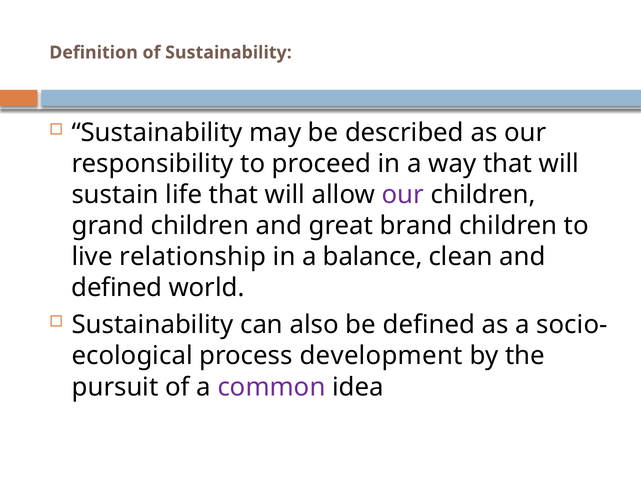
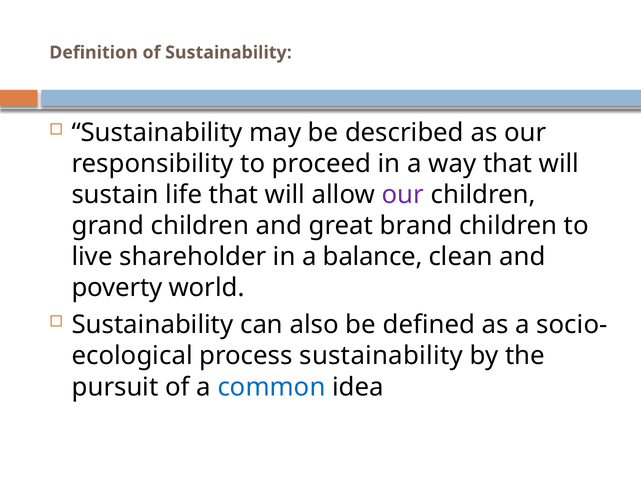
relationship: relationship -> shareholder
defined at (117, 288): defined -> poverty
process development: development -> sustainability
common colour: purple -> blue
